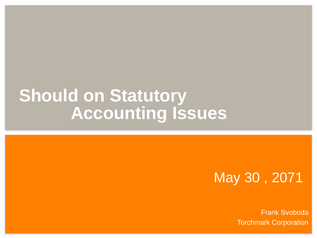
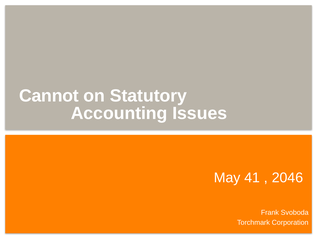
Should: Should -> Cannot
30: 30 -> 41
2071: 2071 -> 2046
